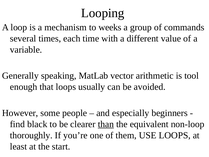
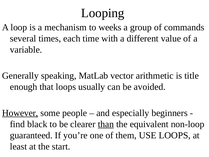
tool: tool -> title
However underline: none -> present
thoroughly: thoroughly -> guaranteed
